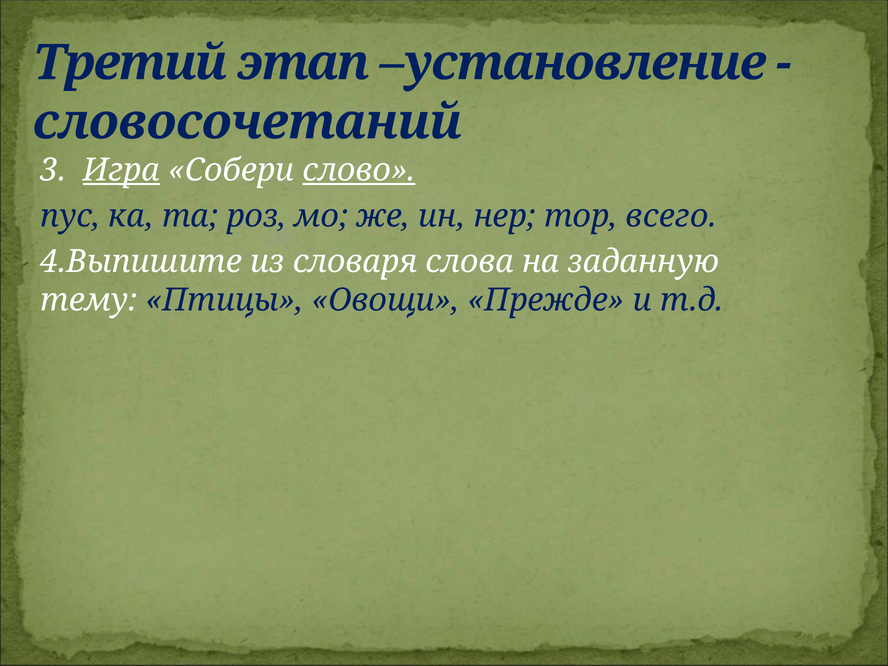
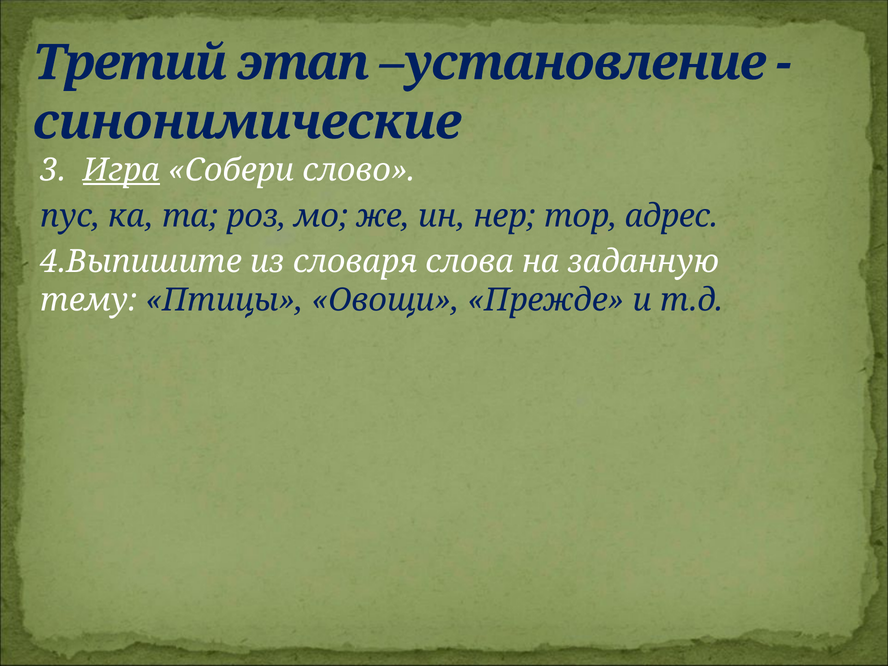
словосочетаний: словосочетаний -> синонимические
слово underline: present -> none
всего: всего -> адрес
